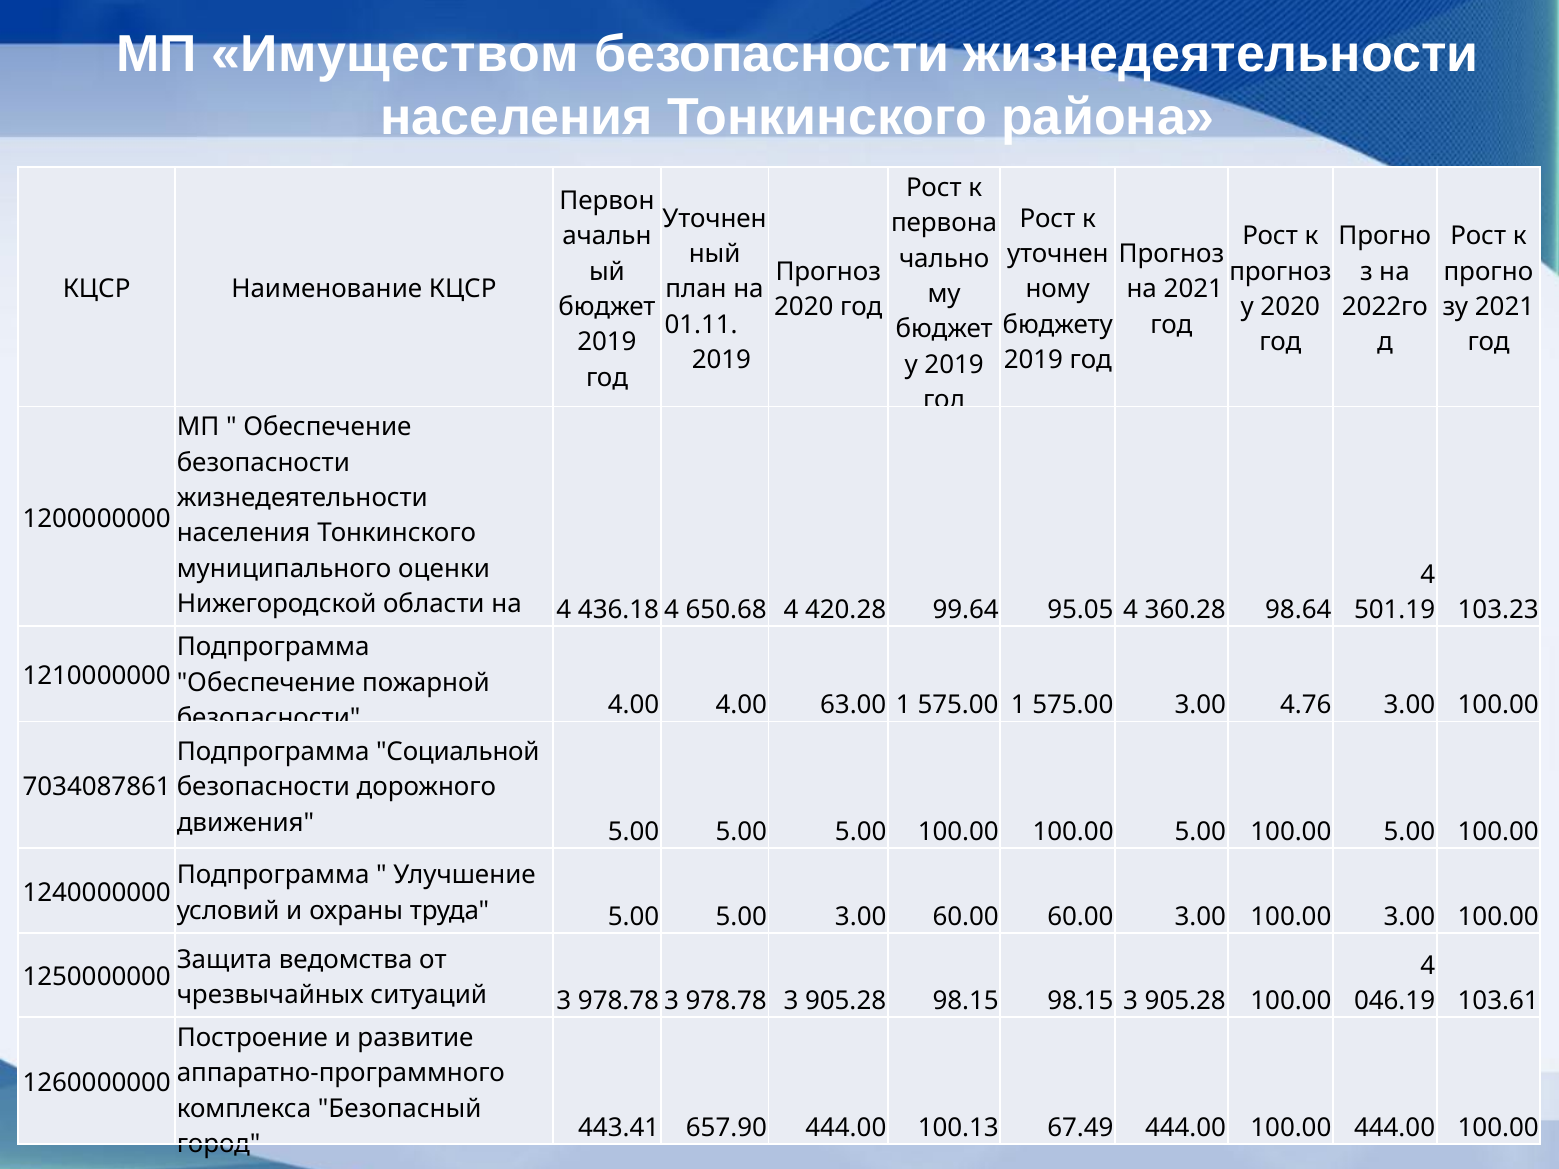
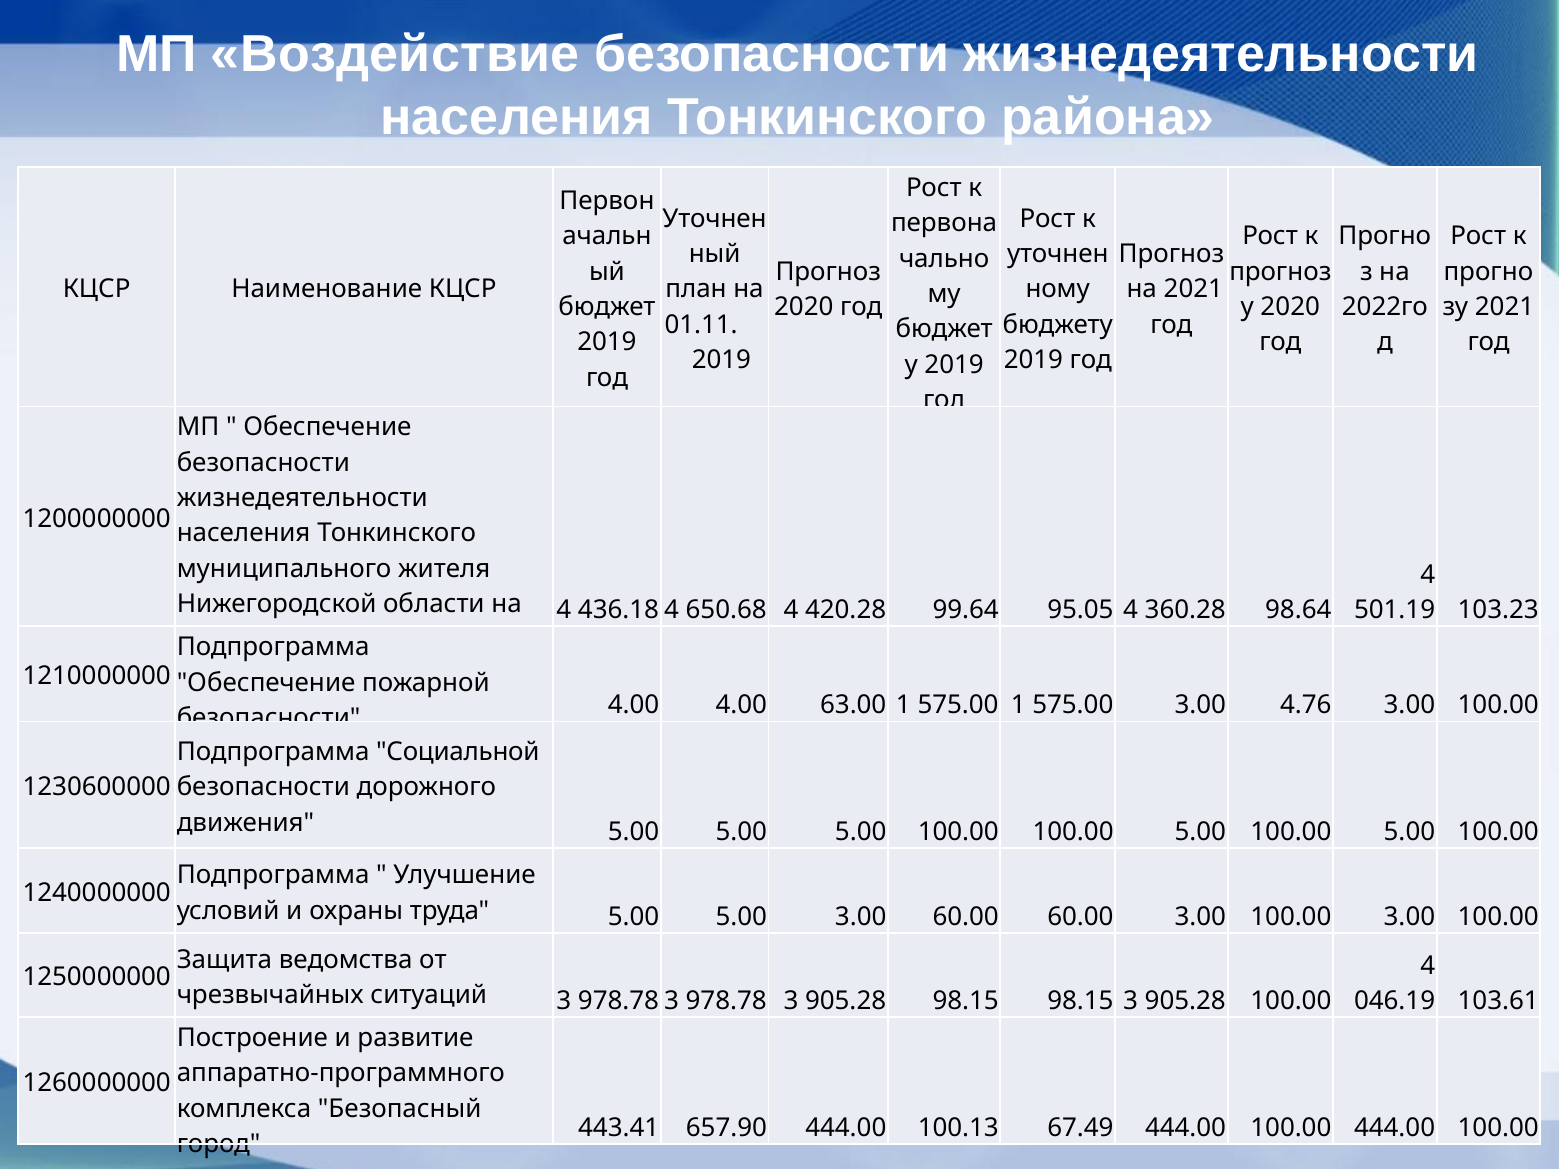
Имуществом: Имуществом -> Воздействие
оценки: оценки -> жителя
7034087861: 7034087861 -> 1230600000
